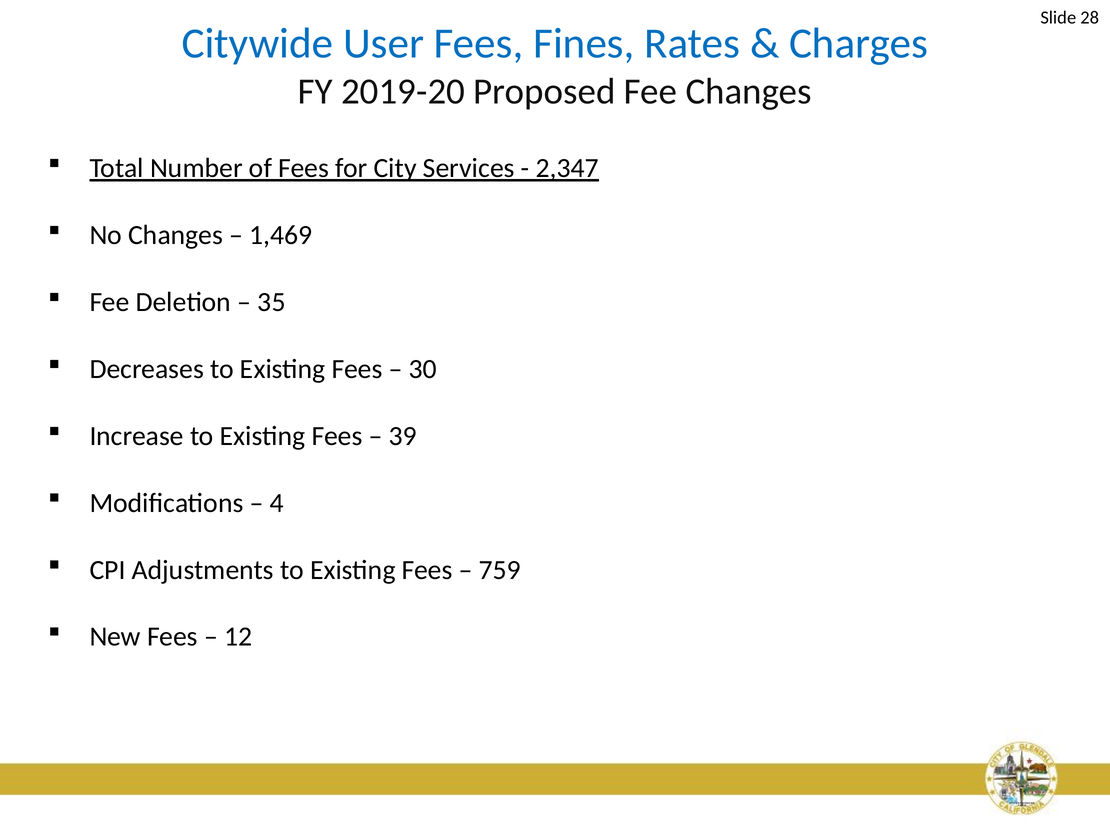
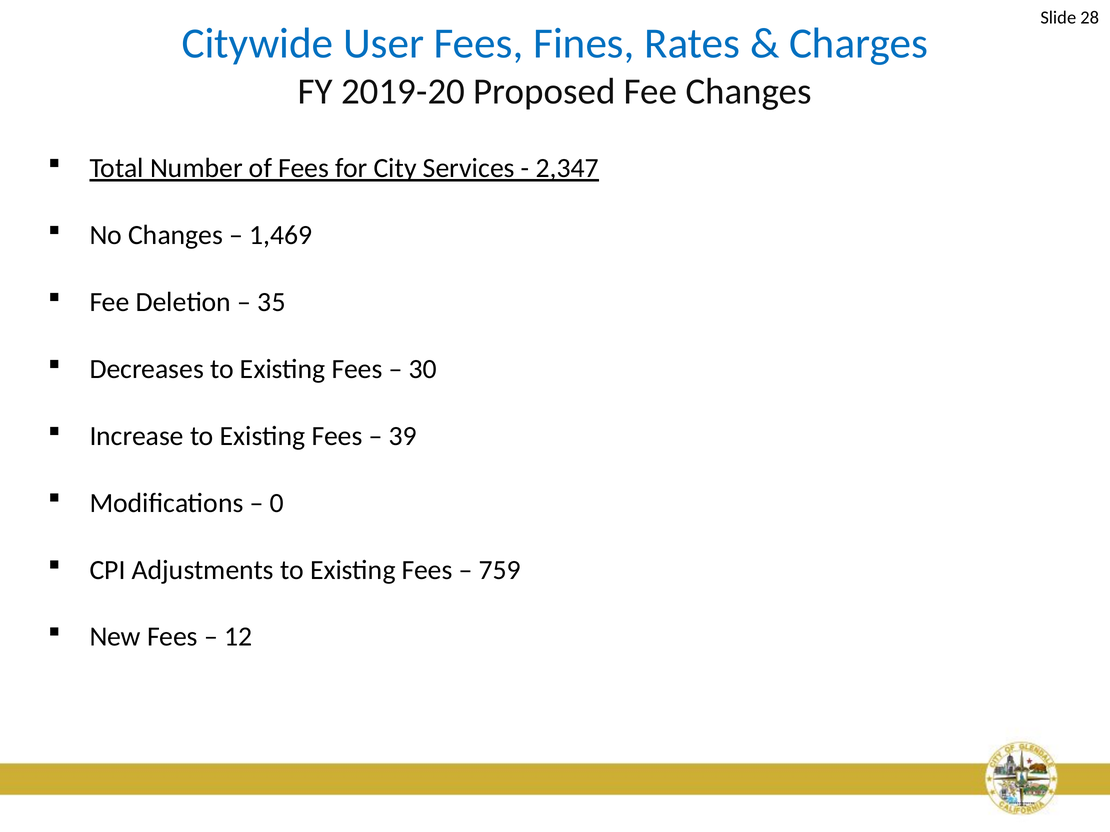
4: 4 -> 0
